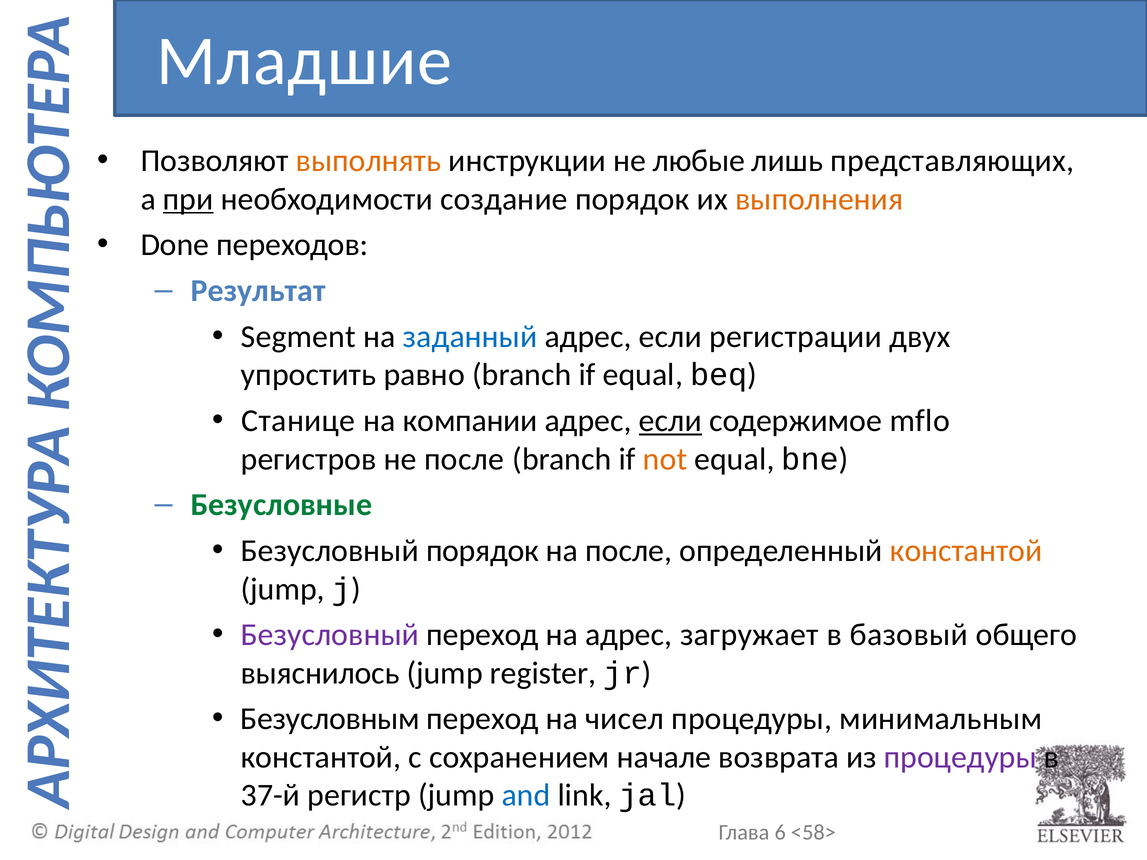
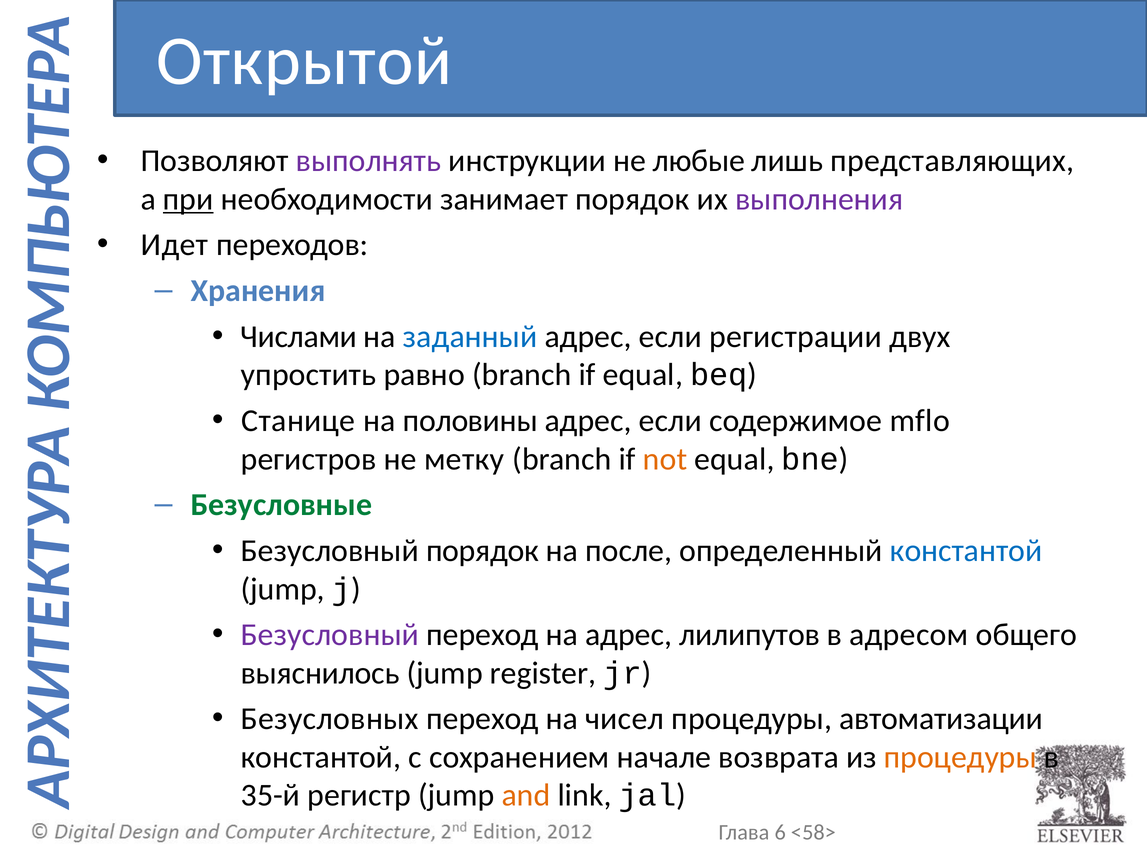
Младшие: Младшие -> Открытой
выполнять colour: orange -> purple
создание: создание -> занимает
выполнения colour: orange -> purple
Done: Done -> Идет
Результат: Результат -> Хранения
Segment: Segment -> Числами
компании: компании -> половины
если at (670, 421) underline: present -> none
не после: после -> метку
константой at (966, 551) colour: orange -> blue
загружает: загружает -> лилипутов
базовый: базовый -> адресом
Безусловным: Безусловным -> Безусловных
минимальным: минимальным -> автоматизации
процедуры at (960, 757) colour: purple -> orange
37-й: 37-й -> 35-й
and colour: blue -> orange
